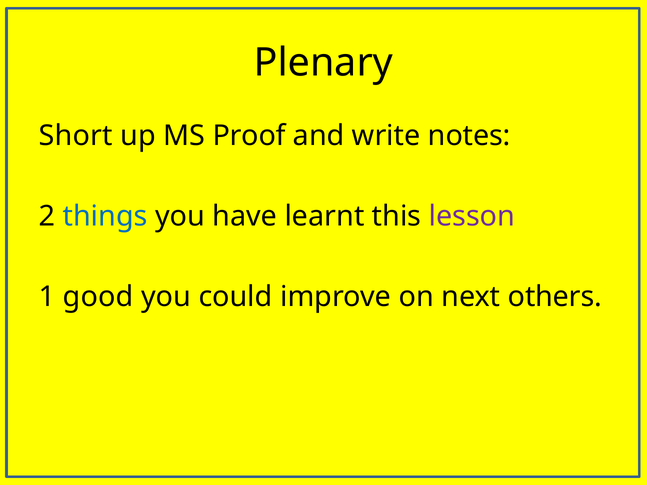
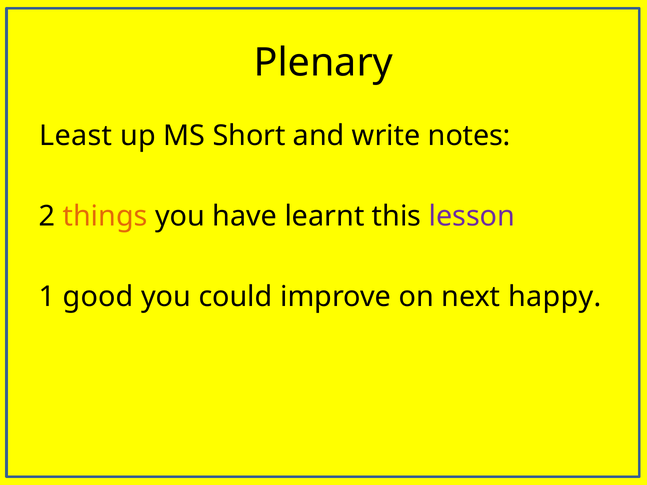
Short: Short -> Least
Proof: Proof -> Short
things colour: blue -> orange
others: others -> happy
